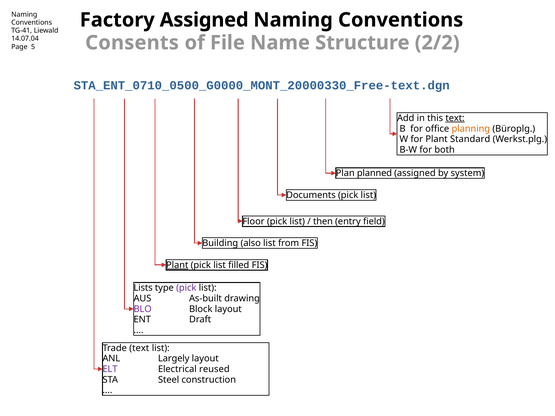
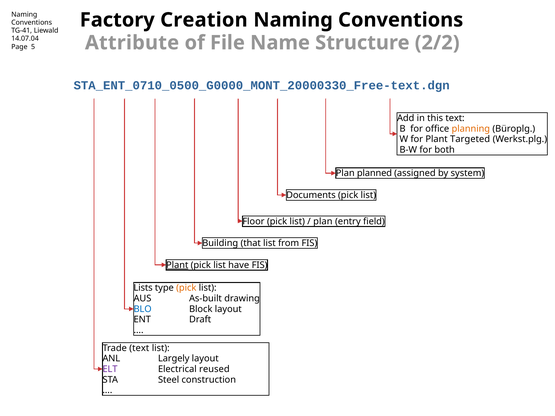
Factory Assigned: Assigned -> Creation
Consents: Consents -> Attribute
text at (455, 118) underline: present -> none
Standard: Standard -> Targeted
then at (323, 221): then -> plan
also: also -> that
filled: filled -> have
pick at (186, 288) colour: purple -> orange
BLO colour: purple -> blue
